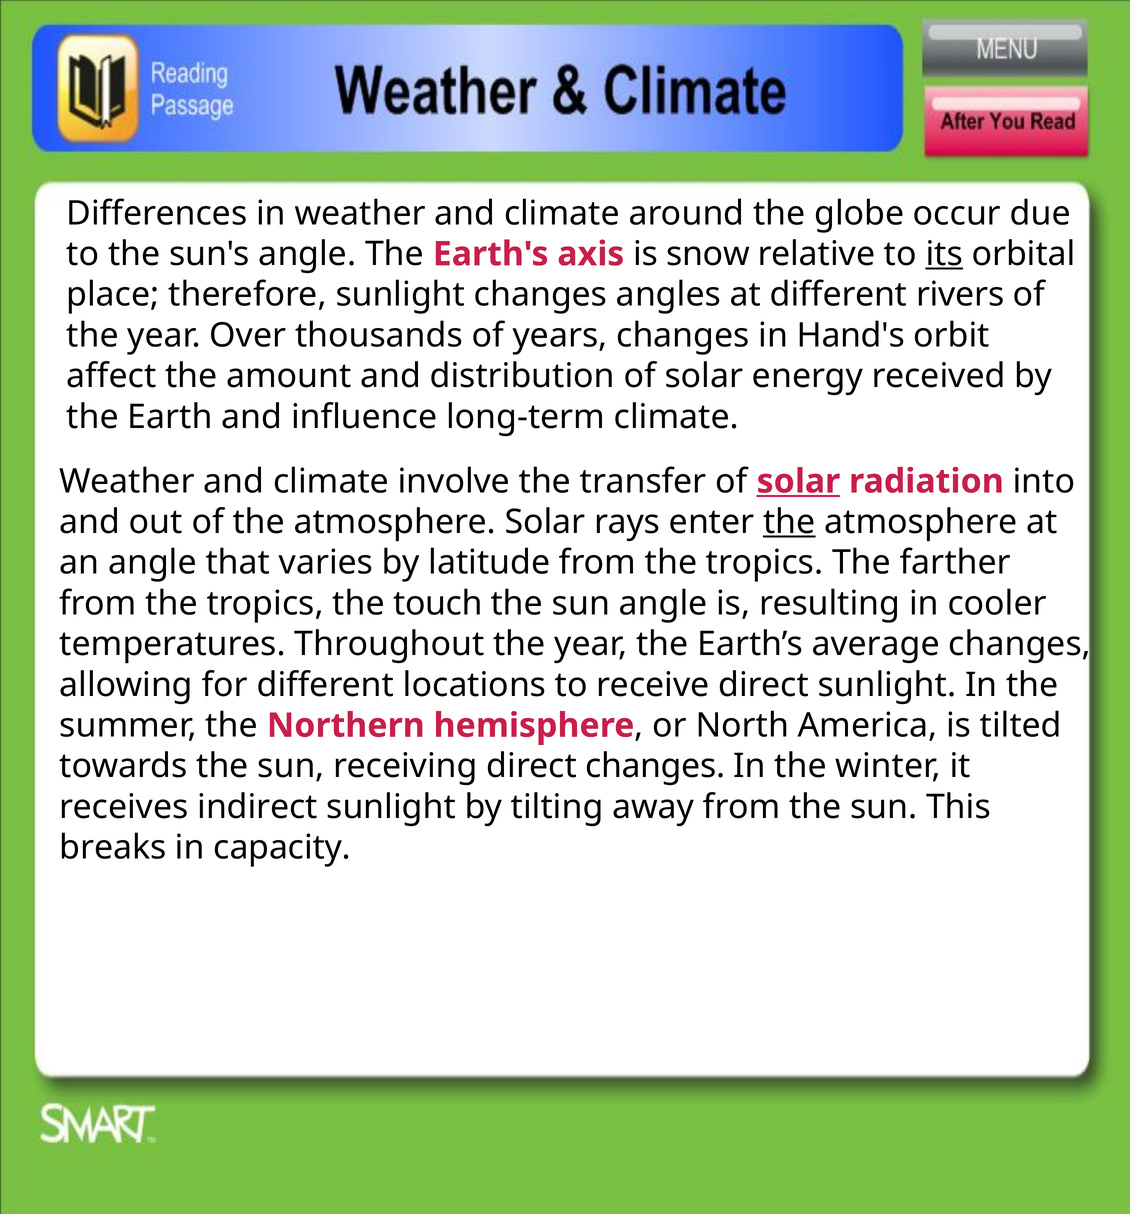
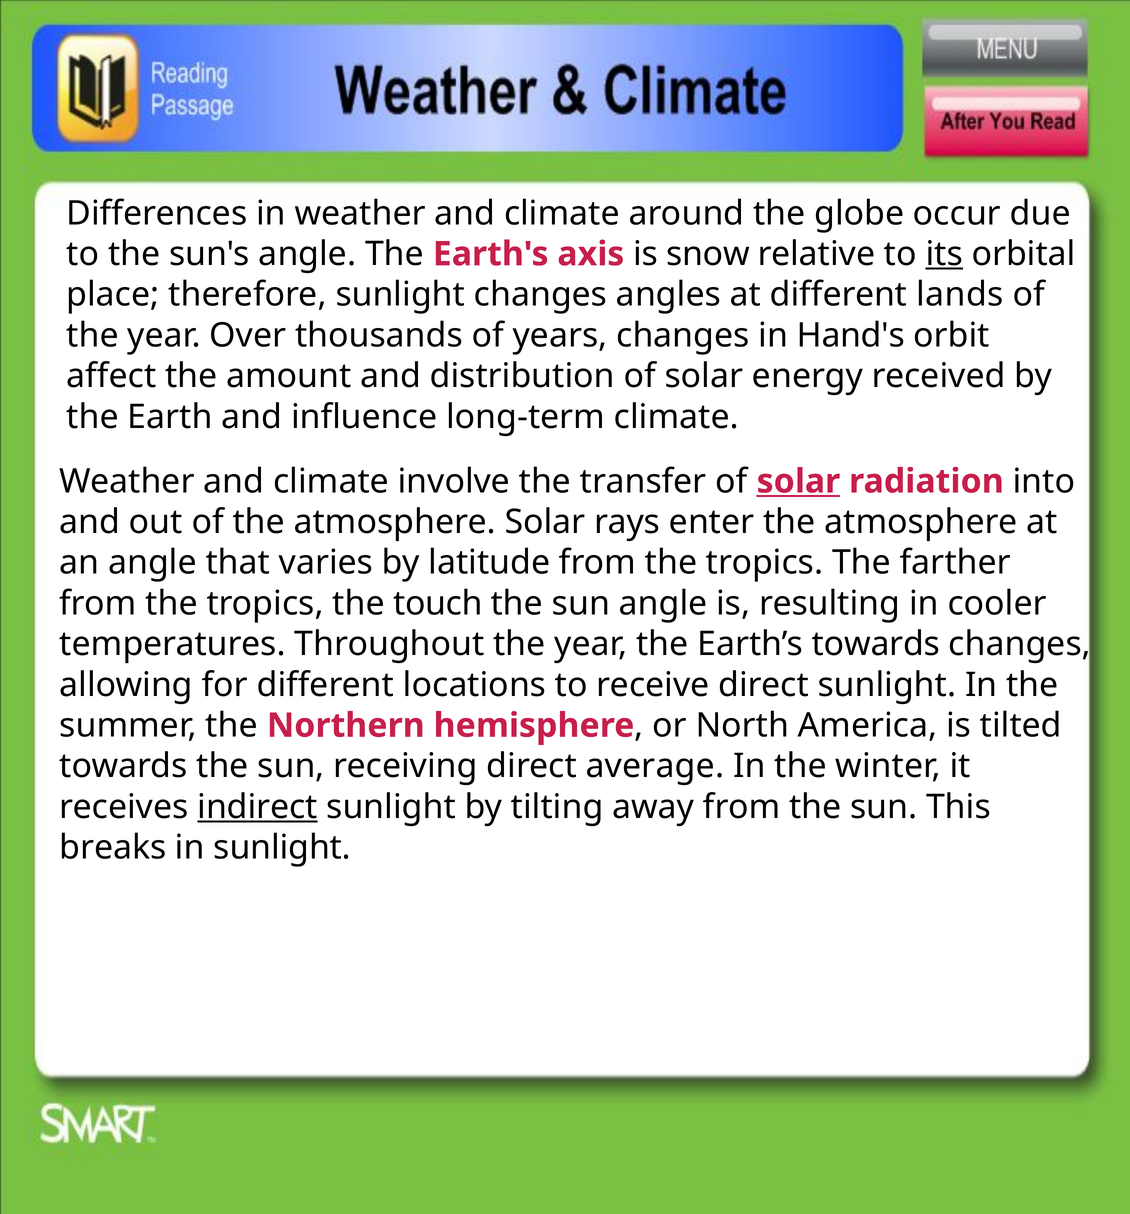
rivers: rivers -> lands
the at (789, 522) underline: present -> none
Earth’s average: average -> towards
direct changes: changes -> average
indirect underline: none -> present
in capacity: capacity -> sunlight
